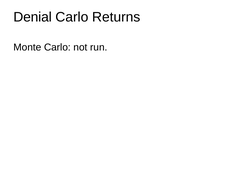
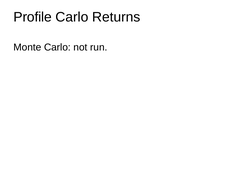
Denial: Denial -> Profile
